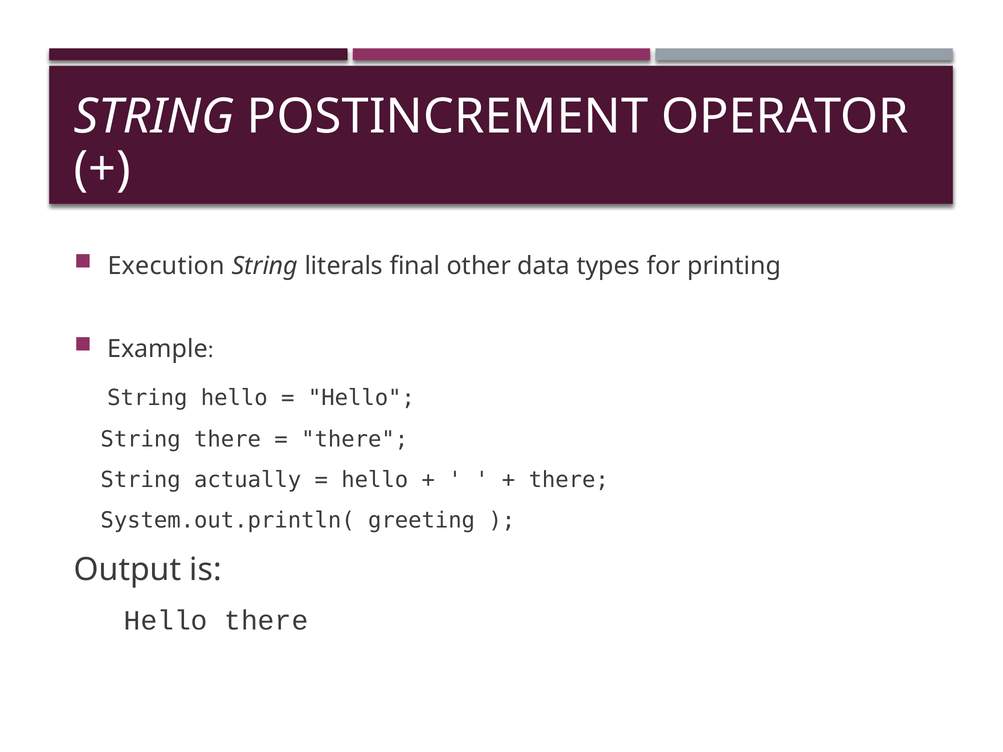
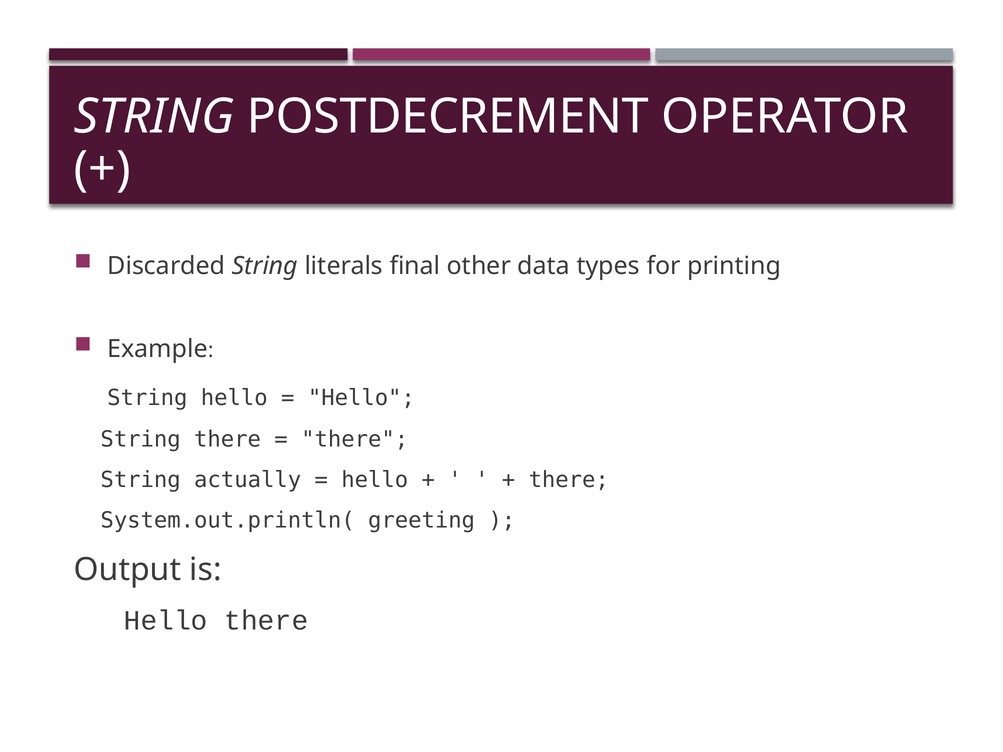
POSTINCREMENT: POSTINCREMENT -> POSTDECREMENT
Execution: Execution -> Discarded
